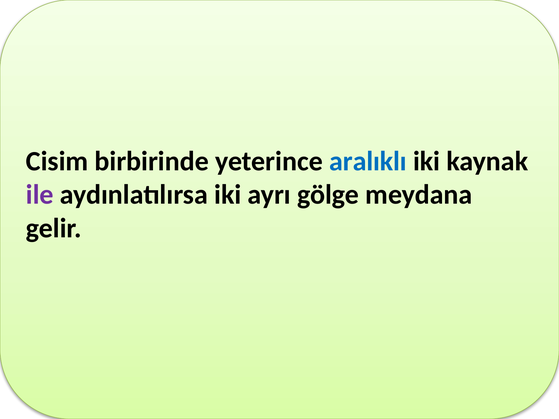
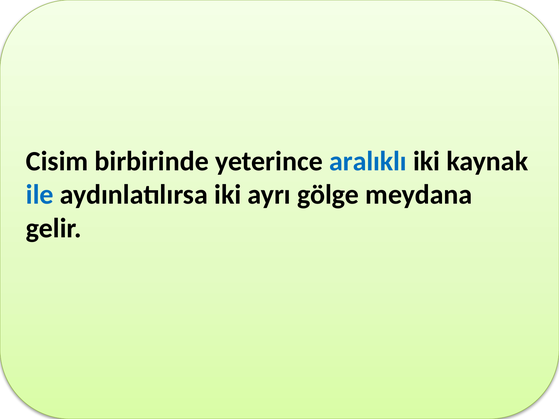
ile colour: purple -> blue
